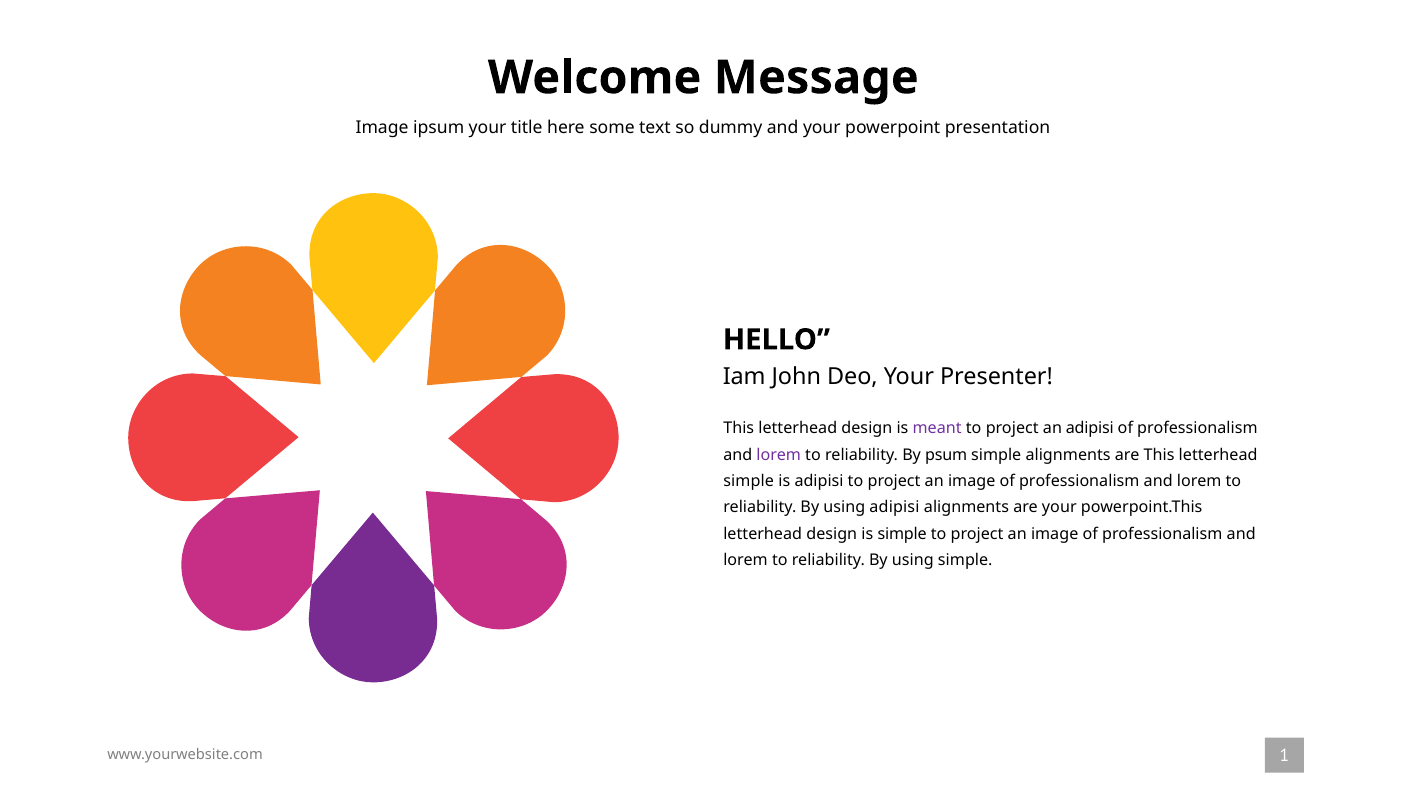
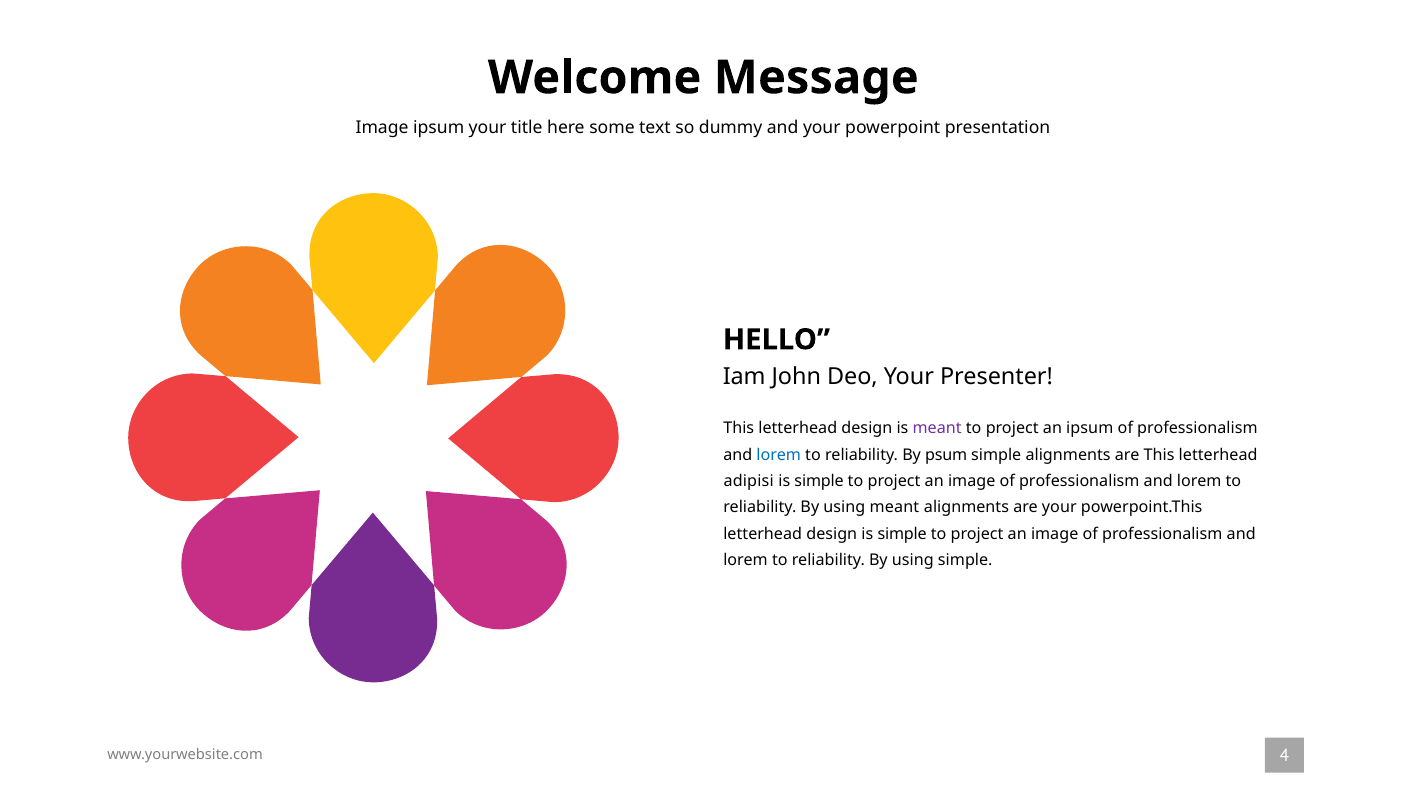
an adipisi: adipisi -> ipsum
lorem at (779, 454) colour: purple -> blue
simple at (749, 481): simple -> adipisi
adipisi at (819, 481): adipisi -> simple
using adipisi: adipisi -> meant
1: 1 -> 4
